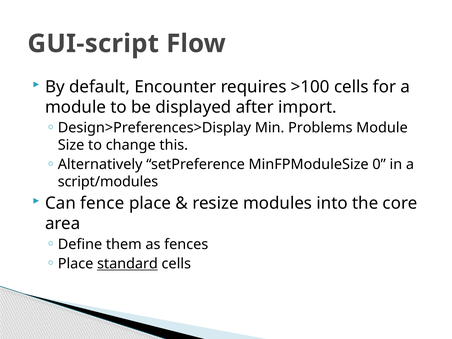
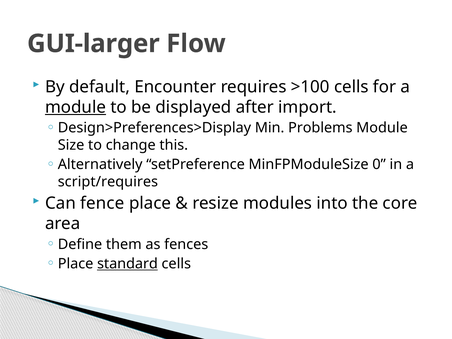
GUI-script: GUI-script -> GUI-larger
module at (76, 107) underline: none -> present
script/modules: script/modules -> script/requires
